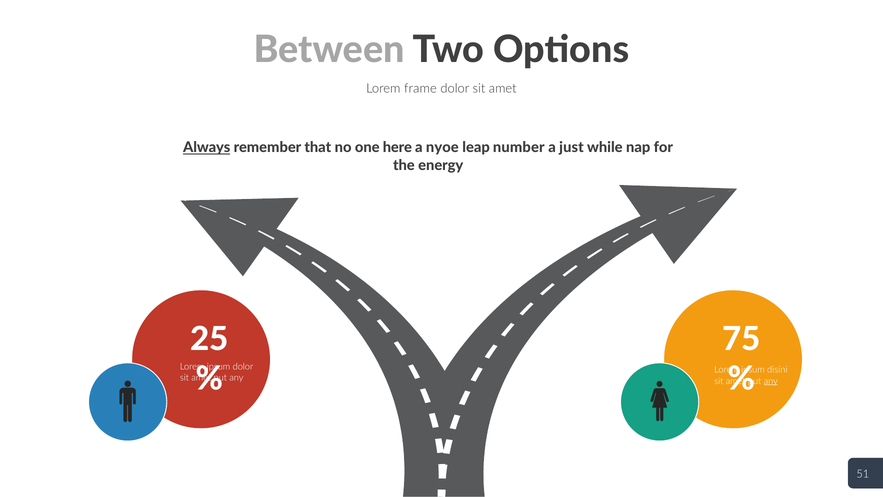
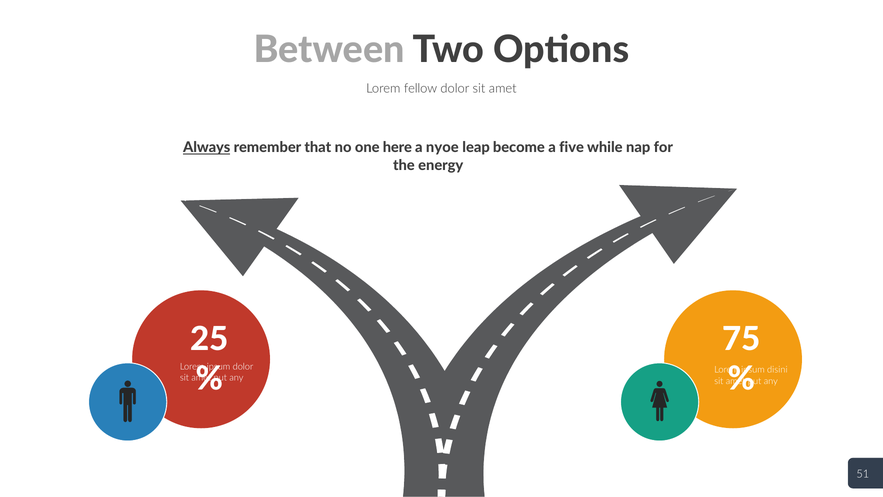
frame: frame -> fellow
number: number -> become
just: just -> five
any at (771, 381) underline: present -> none
